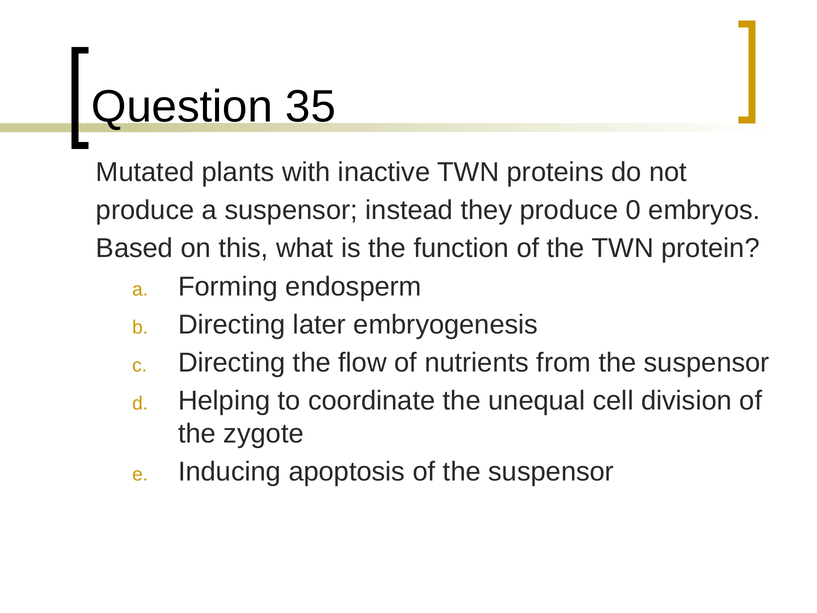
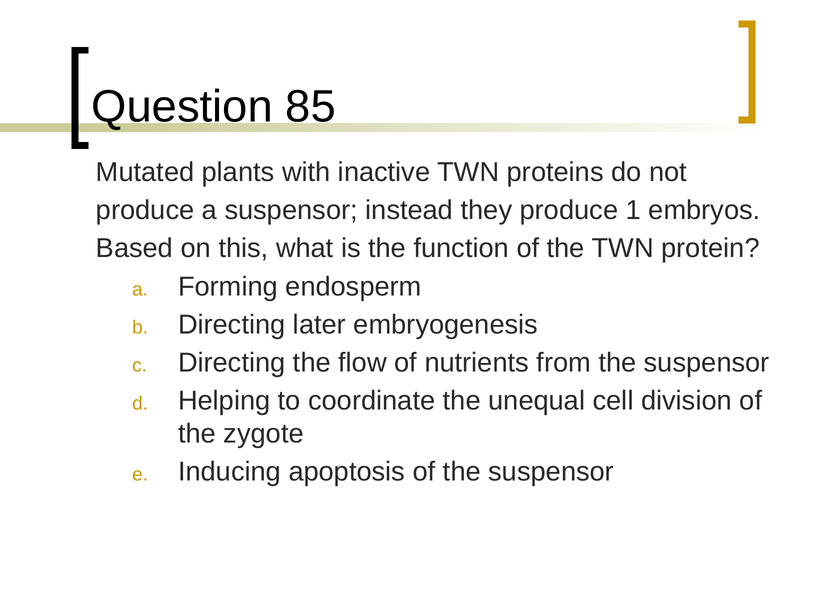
35: 35 -> 85
0: 0 -> 1
